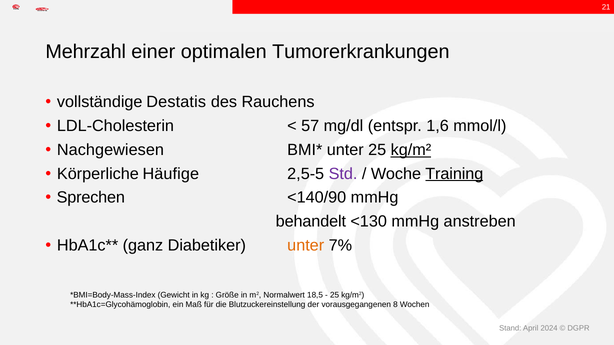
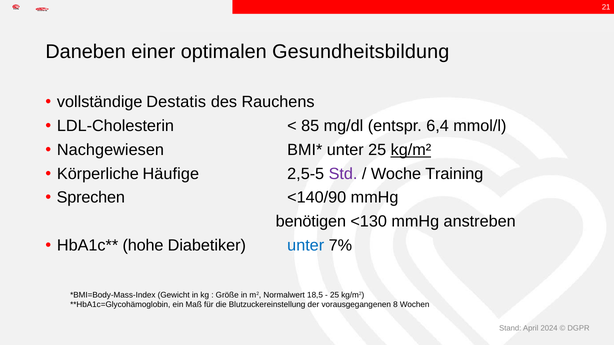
Mehrzahl: Mehrzahl -> Daneben
Tumorerkrankungen: Tumorerkrankungen -> Gesundheitsbildung
57: 57 -> 85
1,6: 1,6 -> 6,4
Training underline: present -> none
behandelt: behandelt -> benötigen
ganz: ganz -> hohe
unter at (306, 246) colour: orange -> blue
